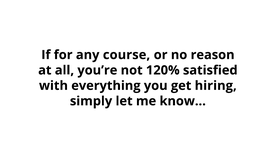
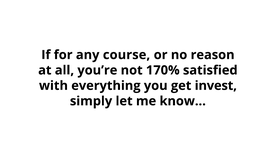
120%: 120% -> 170%
hiring: hiring -> invest
